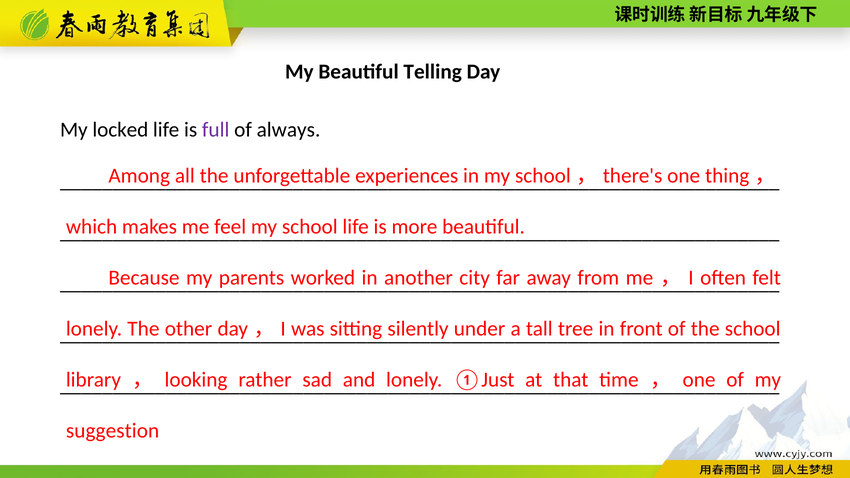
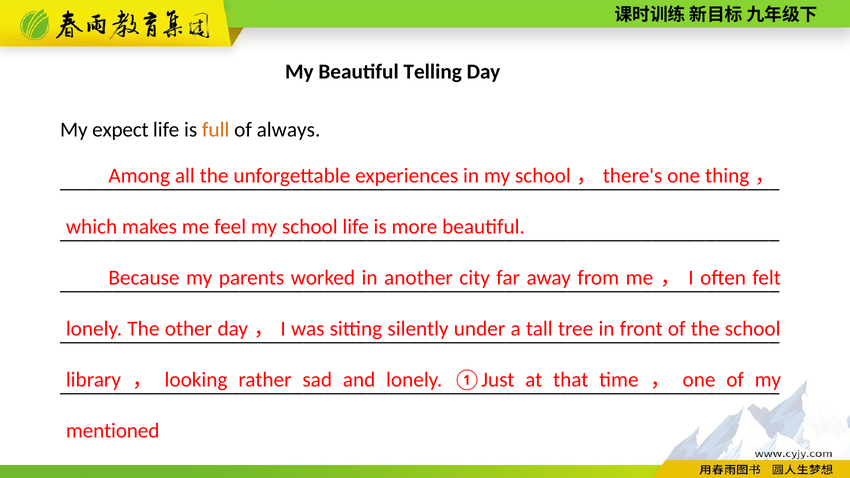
locked: locked -> expect
full colour: purple -> orange
suggestion: suggestion -> mentioned
